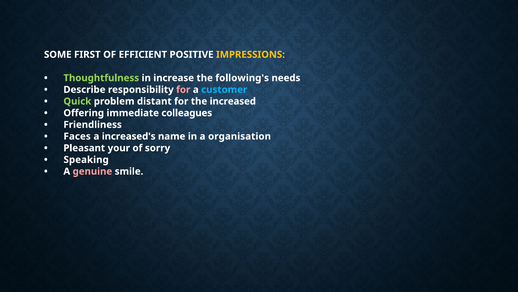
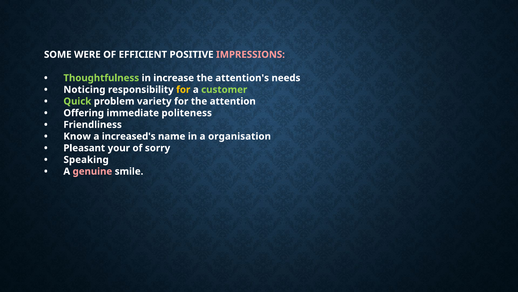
FIRST: FIRST -> WERE
IMPRESSIONS colour: yellow -> pink
following's: following's -> attention's
Describe: Describe -> Noticing
for at (183, 89) colour: pink -> yellow
customer colour: light blue -> light green
distant: distant -> variety
increased: increased -> attention
colleagues: colleagues -> politeness
Faces: Faces -> Know
